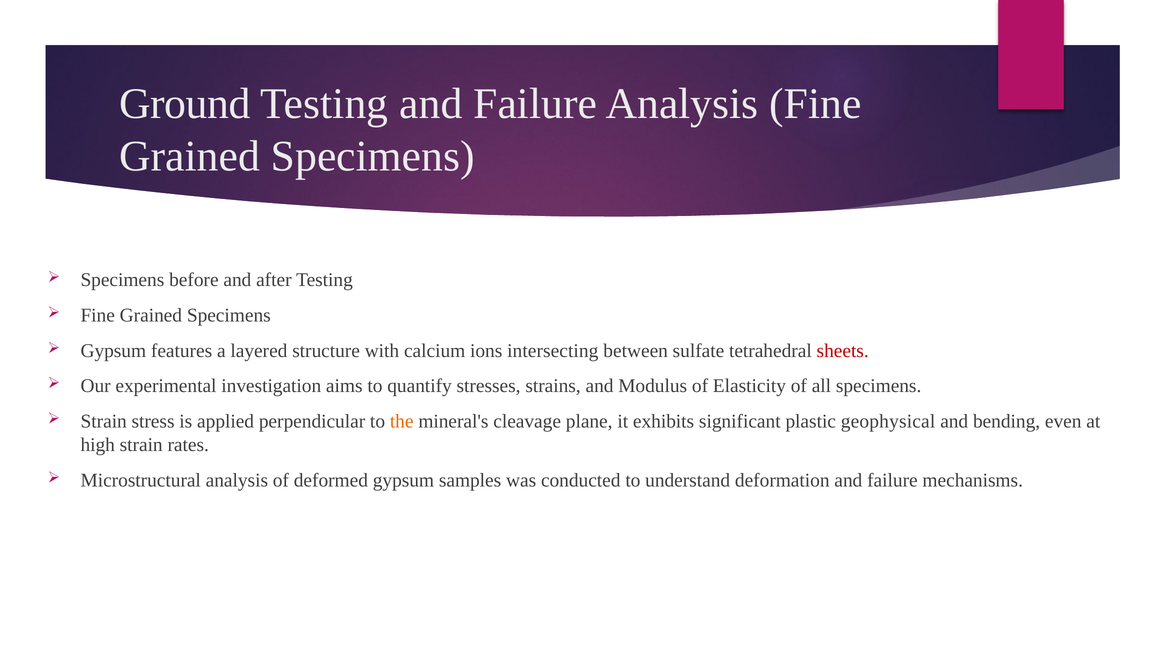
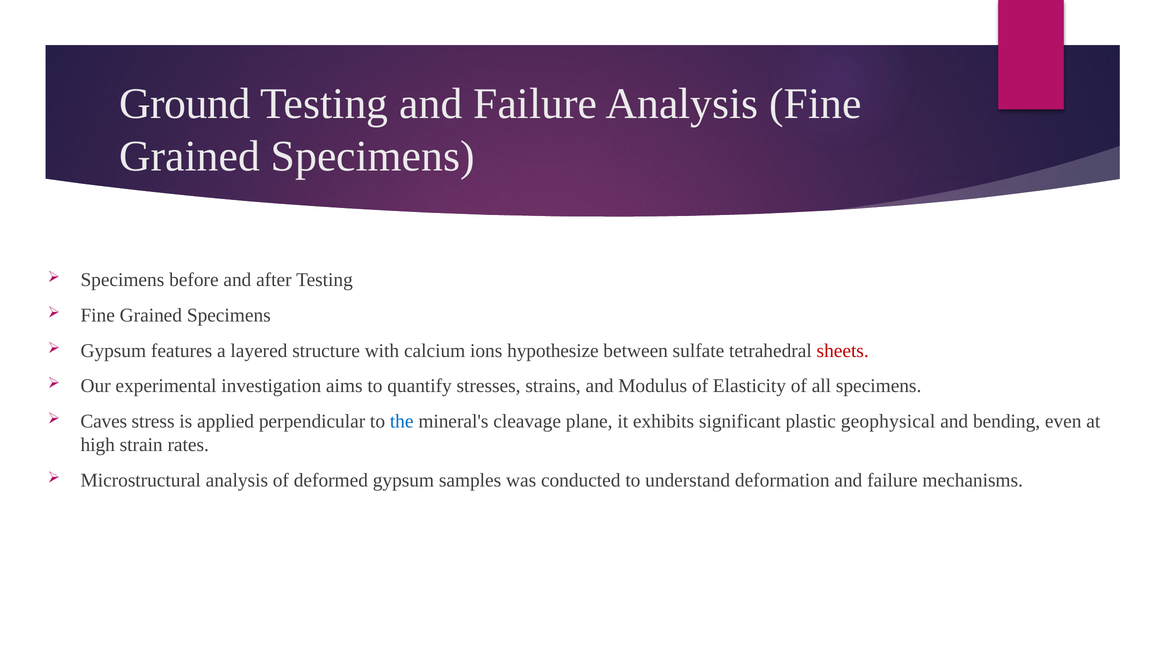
intersecting: intersecting -> hypothesize
Strain at (104, 421): Strain -> Caves
the colour: orange -> blue
